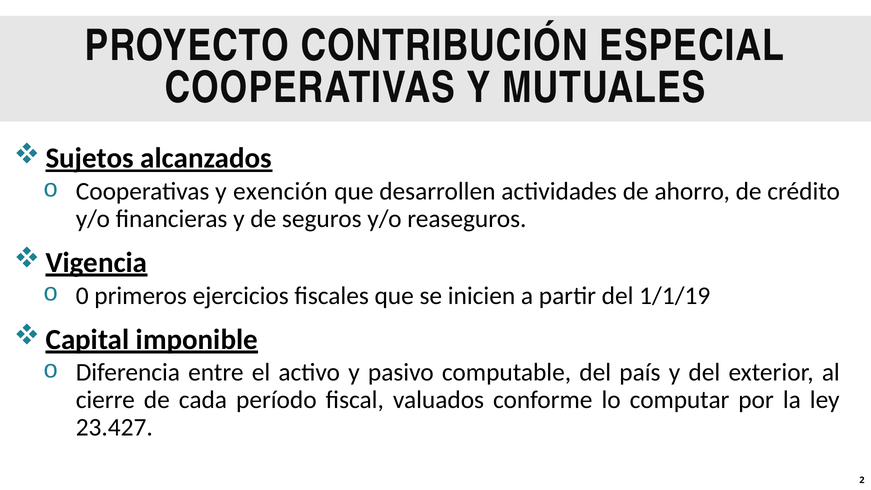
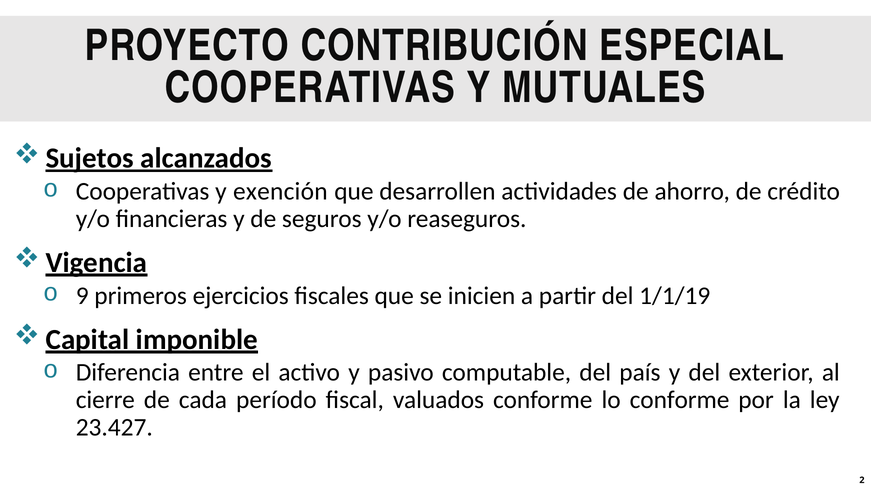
0: 0 -> 9
lo computar: computar -> conforme
